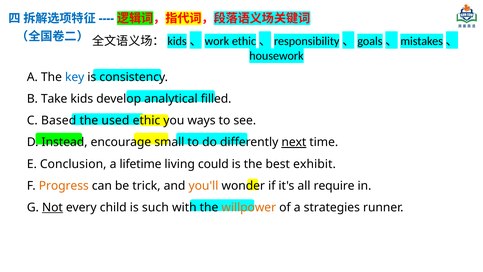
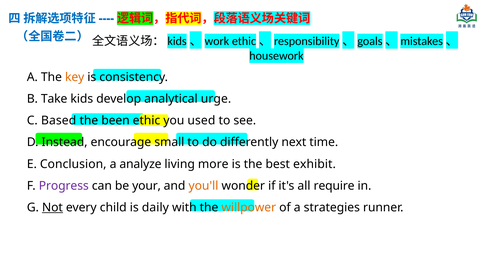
key colour: blue -> orange
filled: filled -> urge
used: used -> been
ways: ways -> used
next underline: present -> none
lifetime: lifetime -> analyze
could: could -> more
Progress colour: orange -> purple
trick: trick -> your
such: such -> daily
